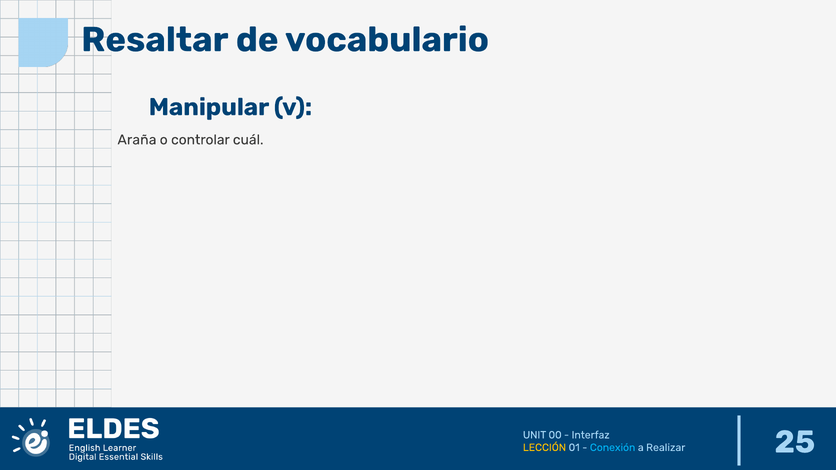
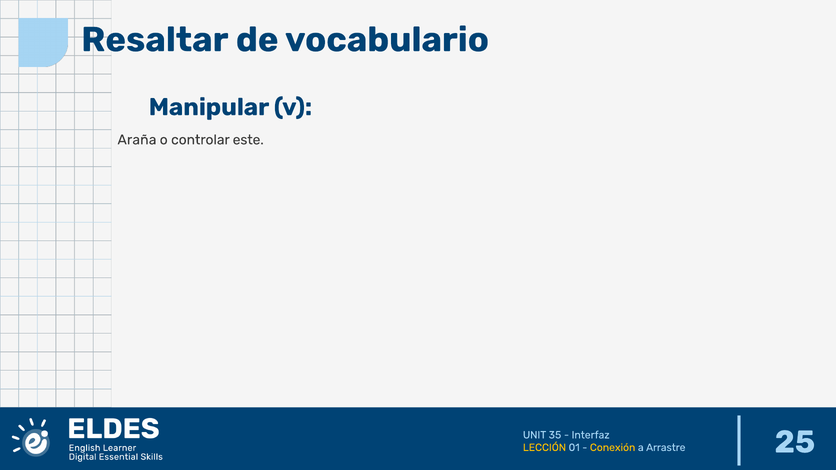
cuál: cuál -> este
00: 00 -> 35
Conexión colour: light blue -> yellow
Realizar: Realizar -> Arrastre
